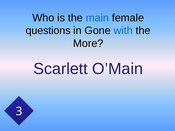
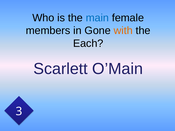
questions: questions -> members
with colour: blue -> orange
More: More -> Each
